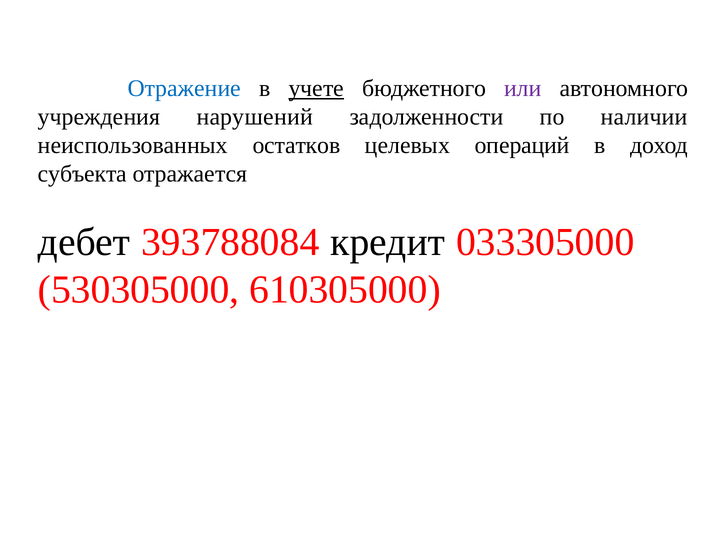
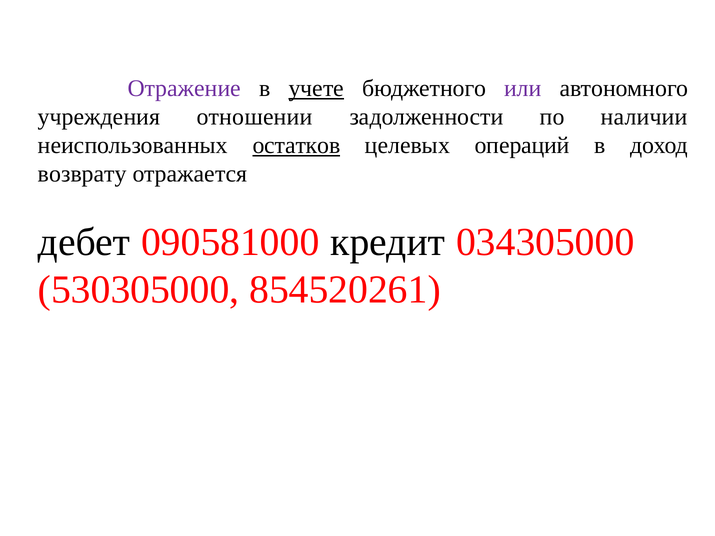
Отражение colour: blue -> purple
нарушений: нарушений -> отношении
остатков underline: none -> present
субъекта: субъекта -> возврату
393788084: 393788084 -> 090581000
033305000: 033305000 -> 034305000
610305000: 610305000 -> 854520261
